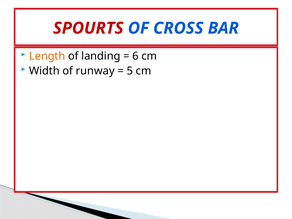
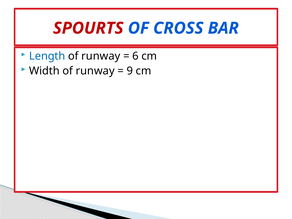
Length colour: orange -> blue
landing at (101, 56): landing -> runway
5: 5 -> 9
